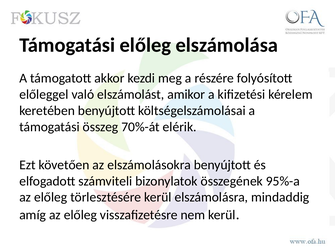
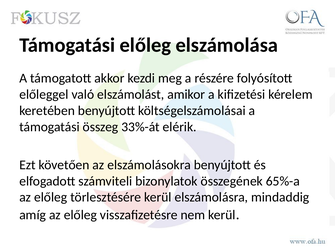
70%-át: 70%-át -> 33%-át
95%-a: 95%-a -> 65%-a
